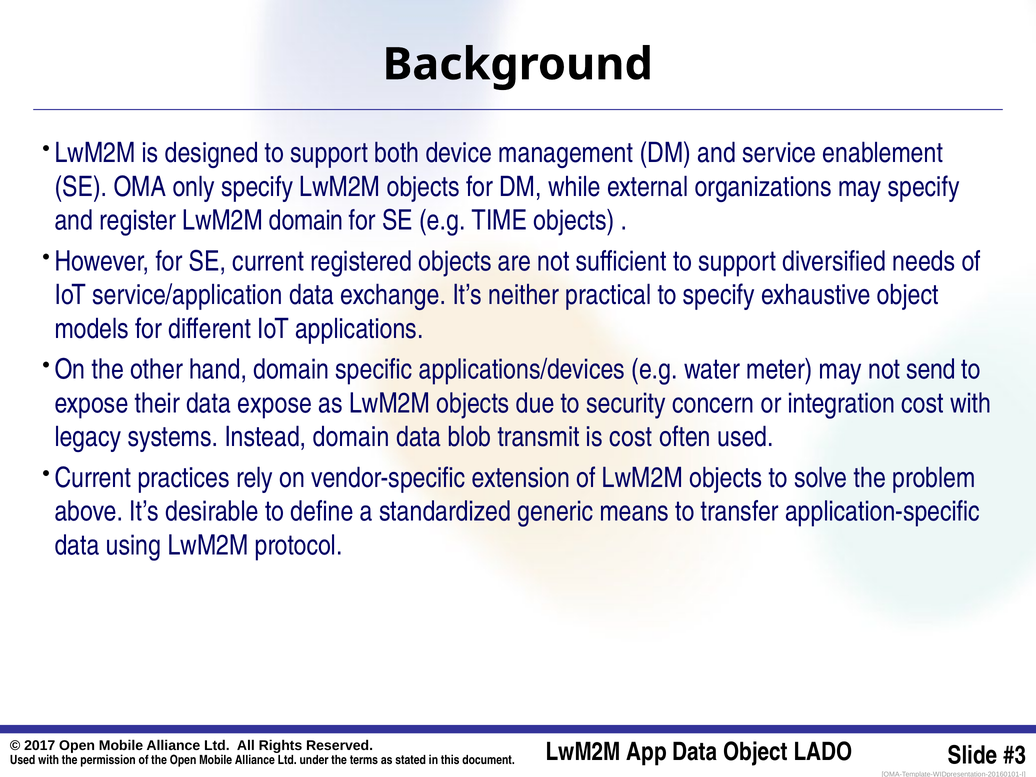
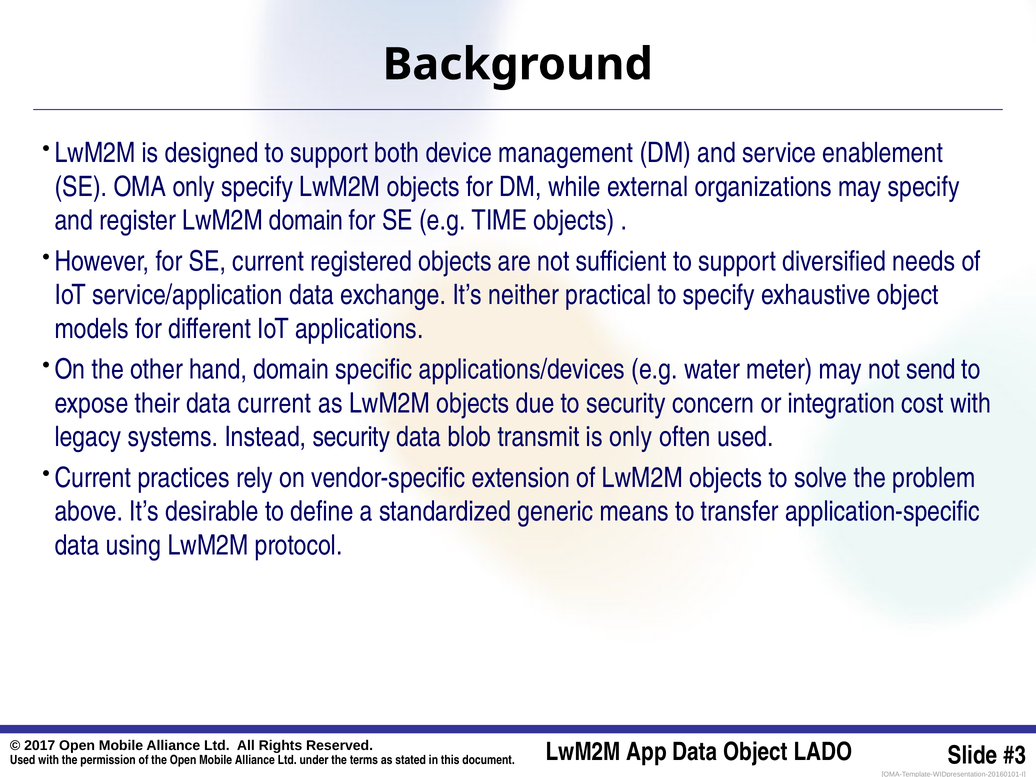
data expose: expose -> current
Instead domain: domain -> security
is cost: cost -> only
